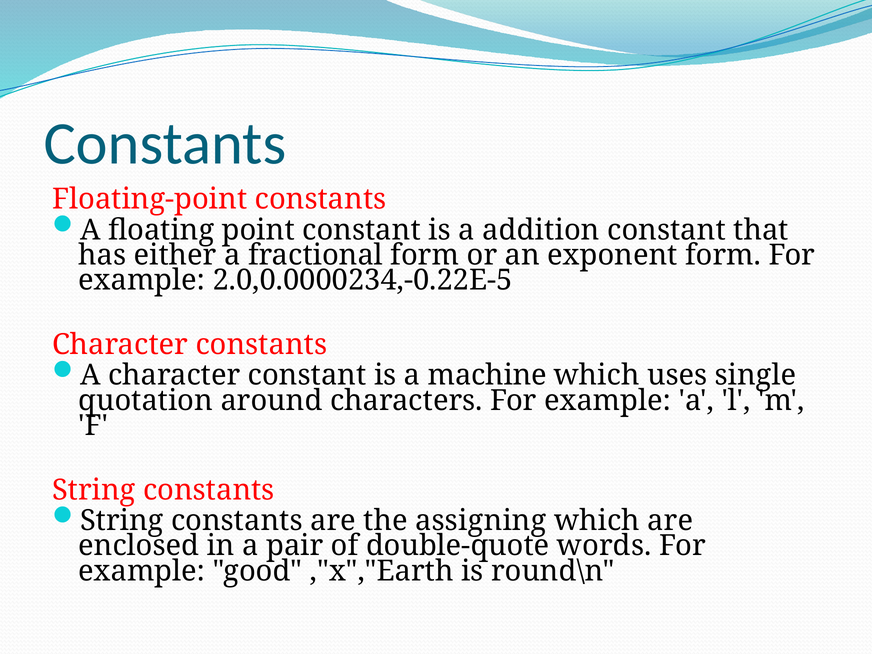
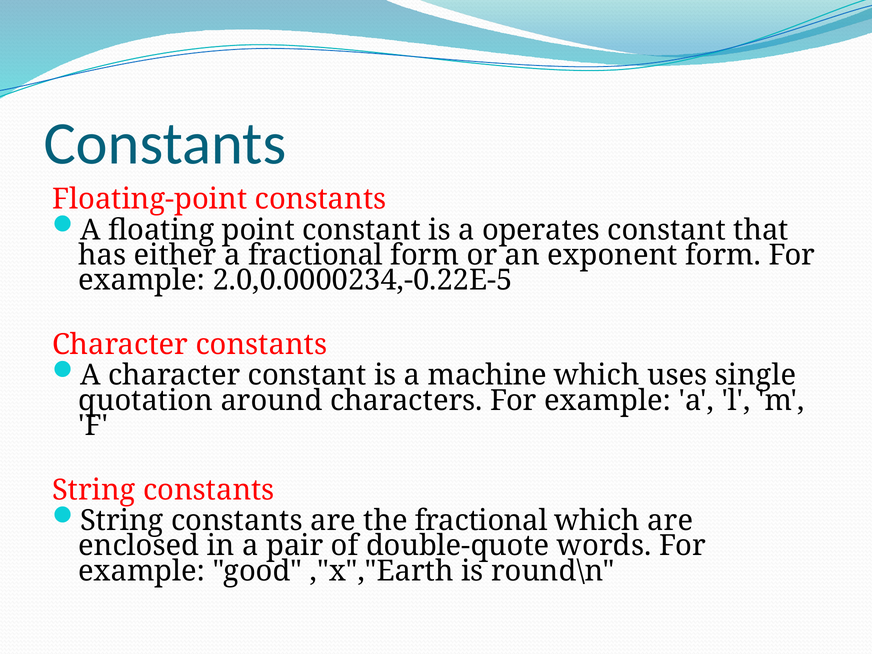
addition: addition -> operates
the assigning: assigning -> fractional
